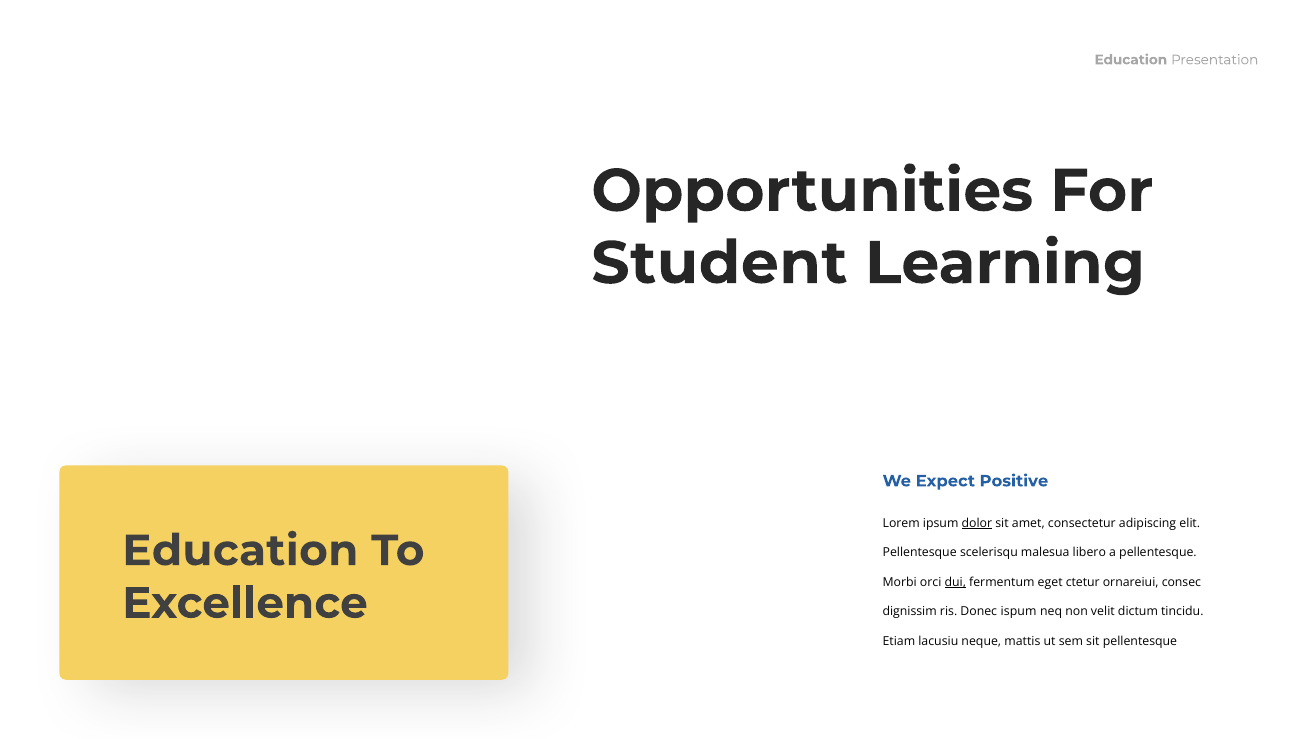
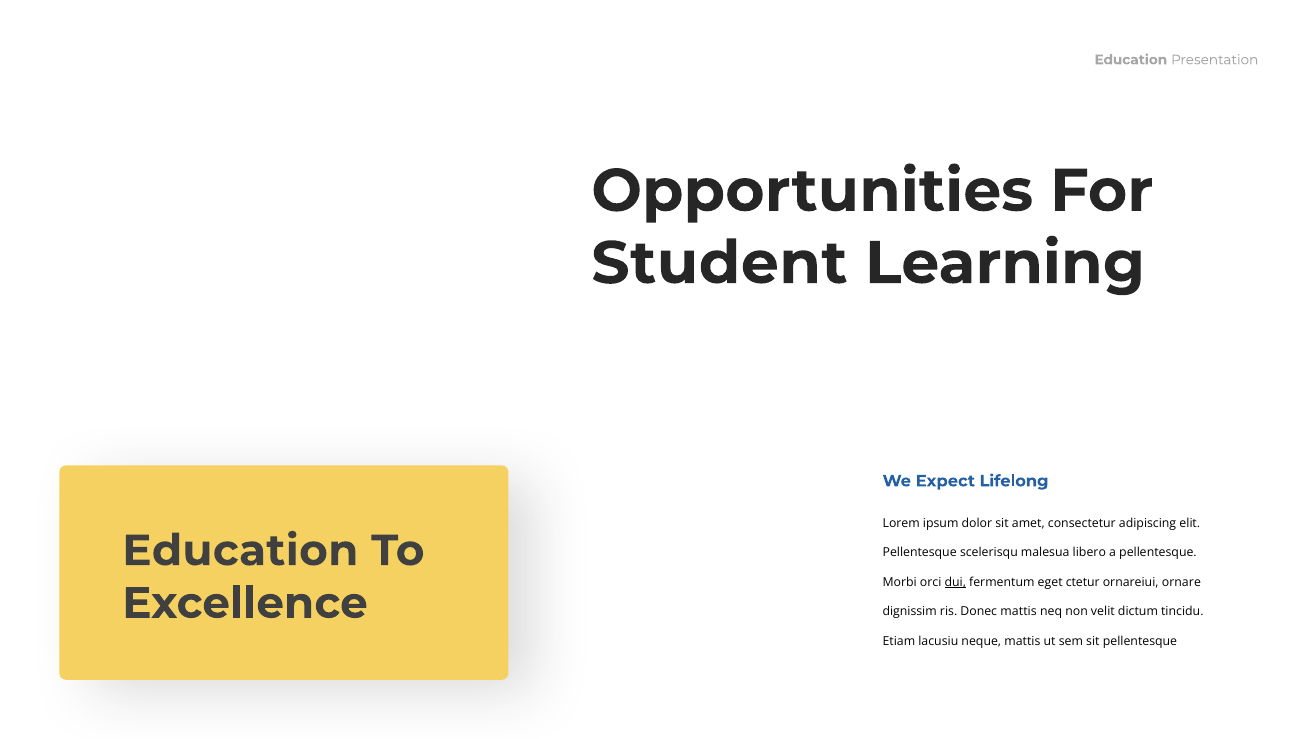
Positive: Positive -> Lifelong
dolor underline: present -> none
consec: consec -> ornare
Donec ispum: ispum -> mattis
